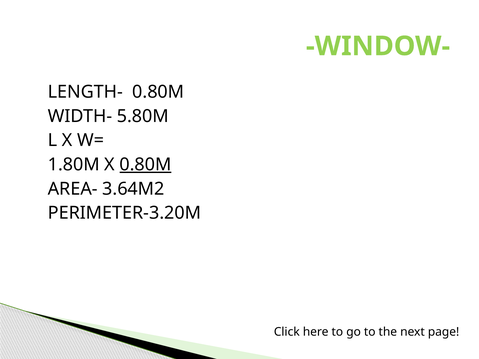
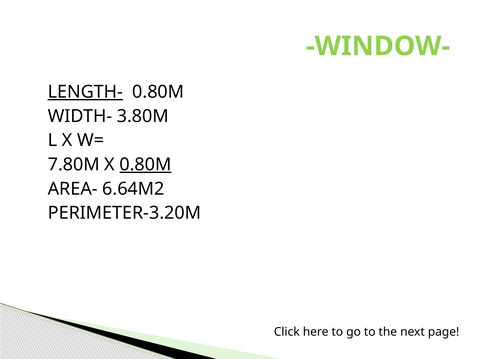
LENGTH- underline: none -> present
5.80M: 5.80M -> 3.80M
1.80M: 1.80M -> 7.80M
3.64M2: 3.64M2 -> 6.64M2
